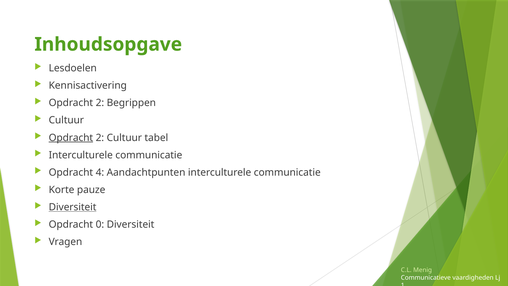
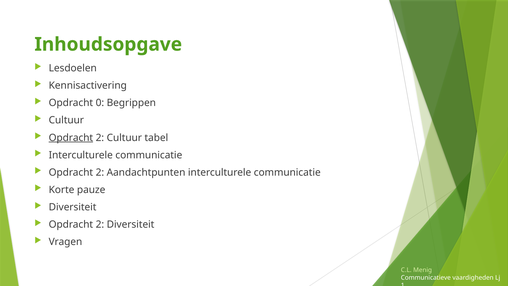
2 at (100, 103): 2 -> 0
4 at (100, 172): 4 -> 2
Diversiteit at (73, 207) underline: present -> none
0 at (100, 224): 0 -> 2
